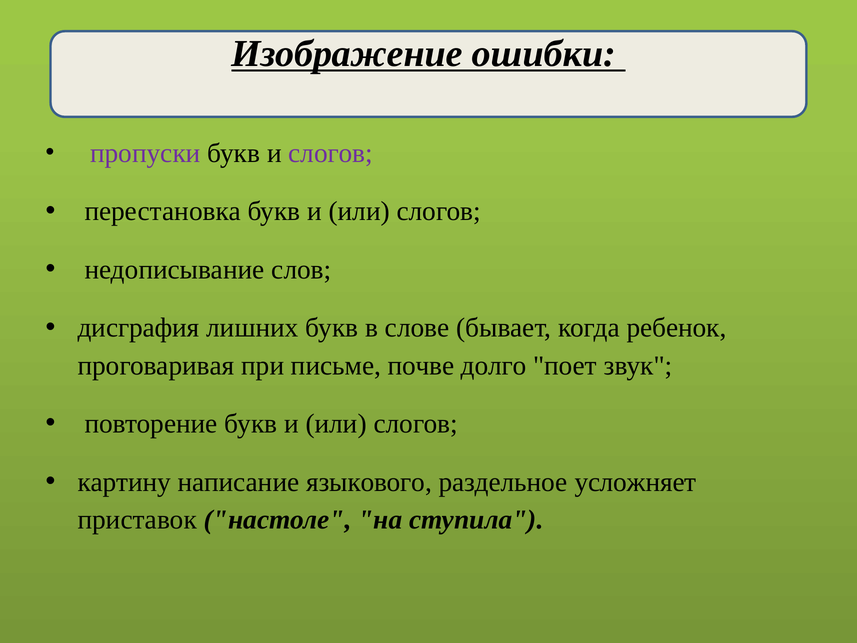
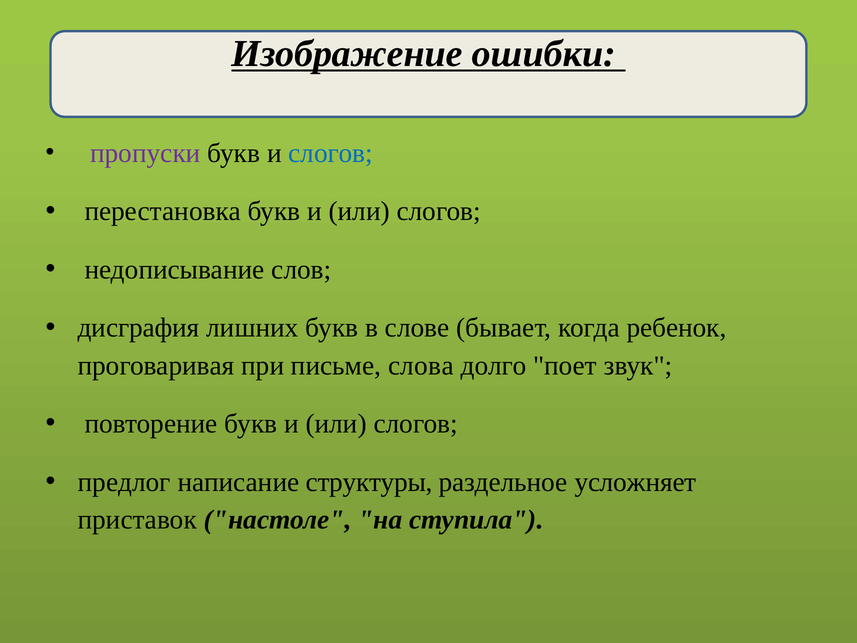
слогов at (331, 153) colour: purple -> blue
почве: почве -> слова
картину: картину -> предлог
языкового: языкового -> структуры
